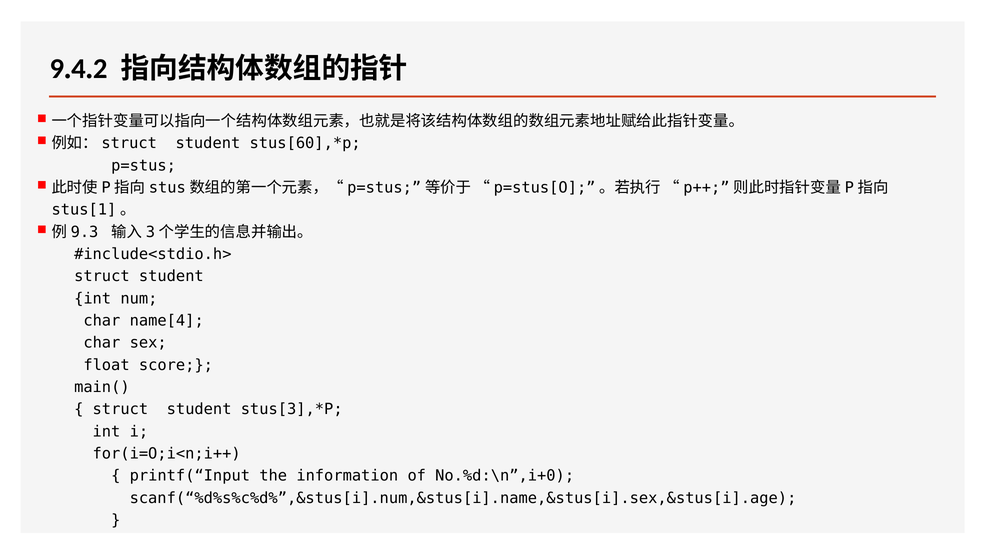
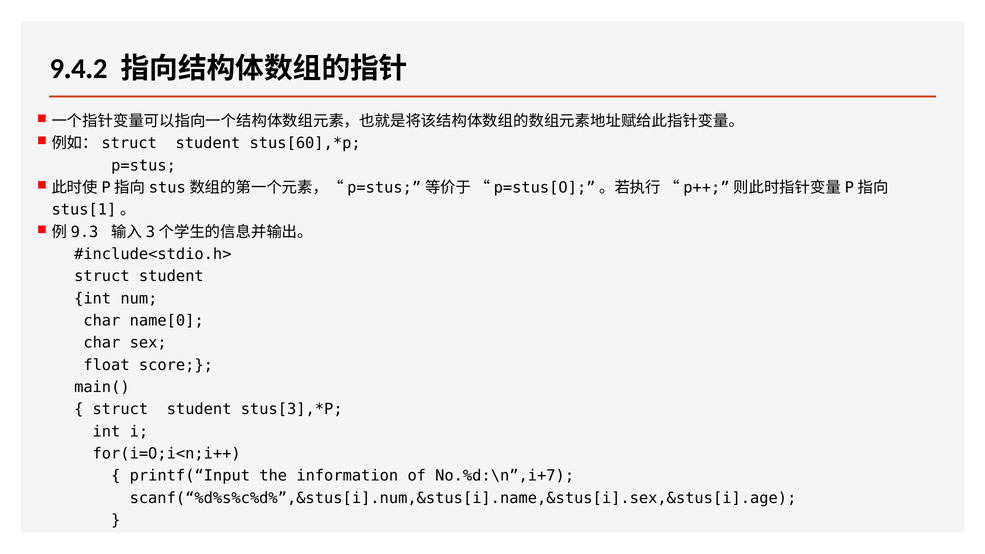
name[4: name[4 -> name[0
No.%d:\n”,i+0: No.%d:\n”,i+0 -> No.%d:\n”,i+7
